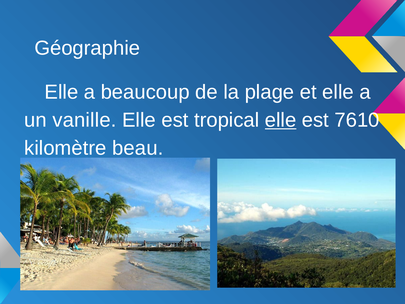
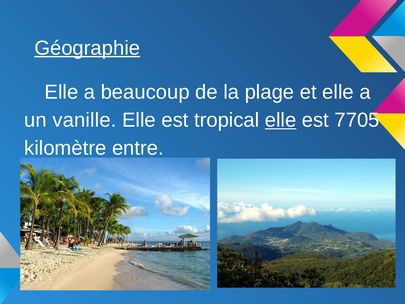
Géographie underline: none -> present
7610: 7610 -> 7705
beau: beau -> entre
